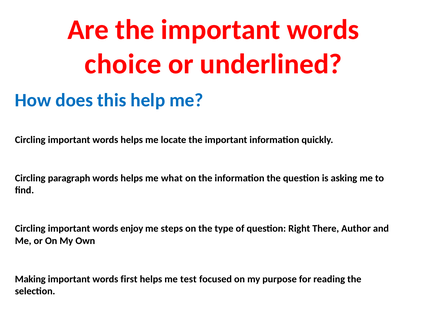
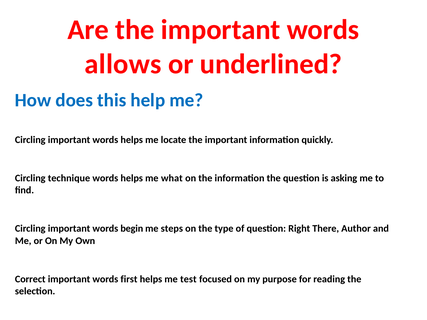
choice: choice -> allows
paragraph: paragraph -> technique
enjoy: enjoy -> begin
Making: Making -> Correct
